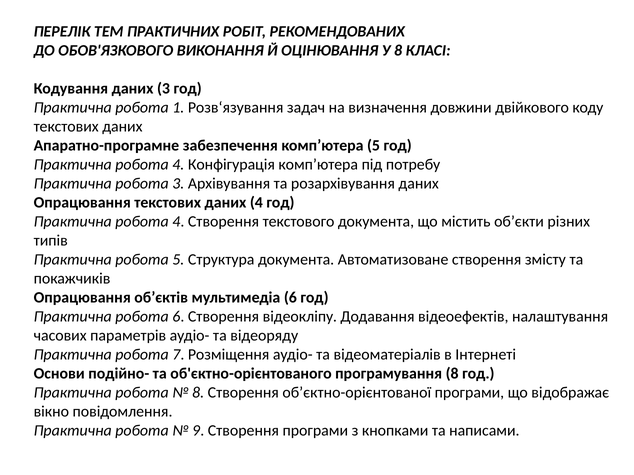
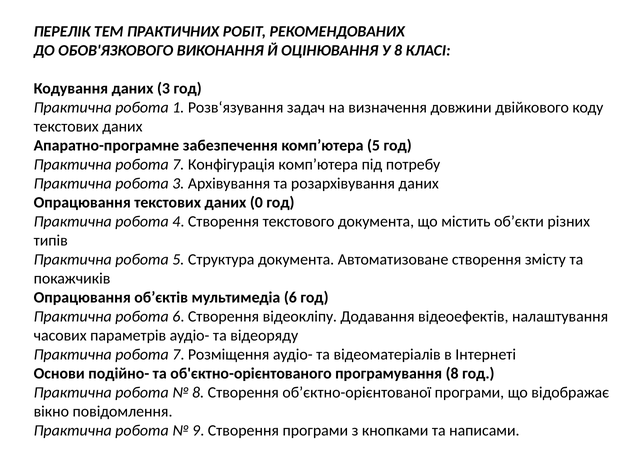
4 at (178, 165): 4 -> 7
даних 4: 4 -> 0
